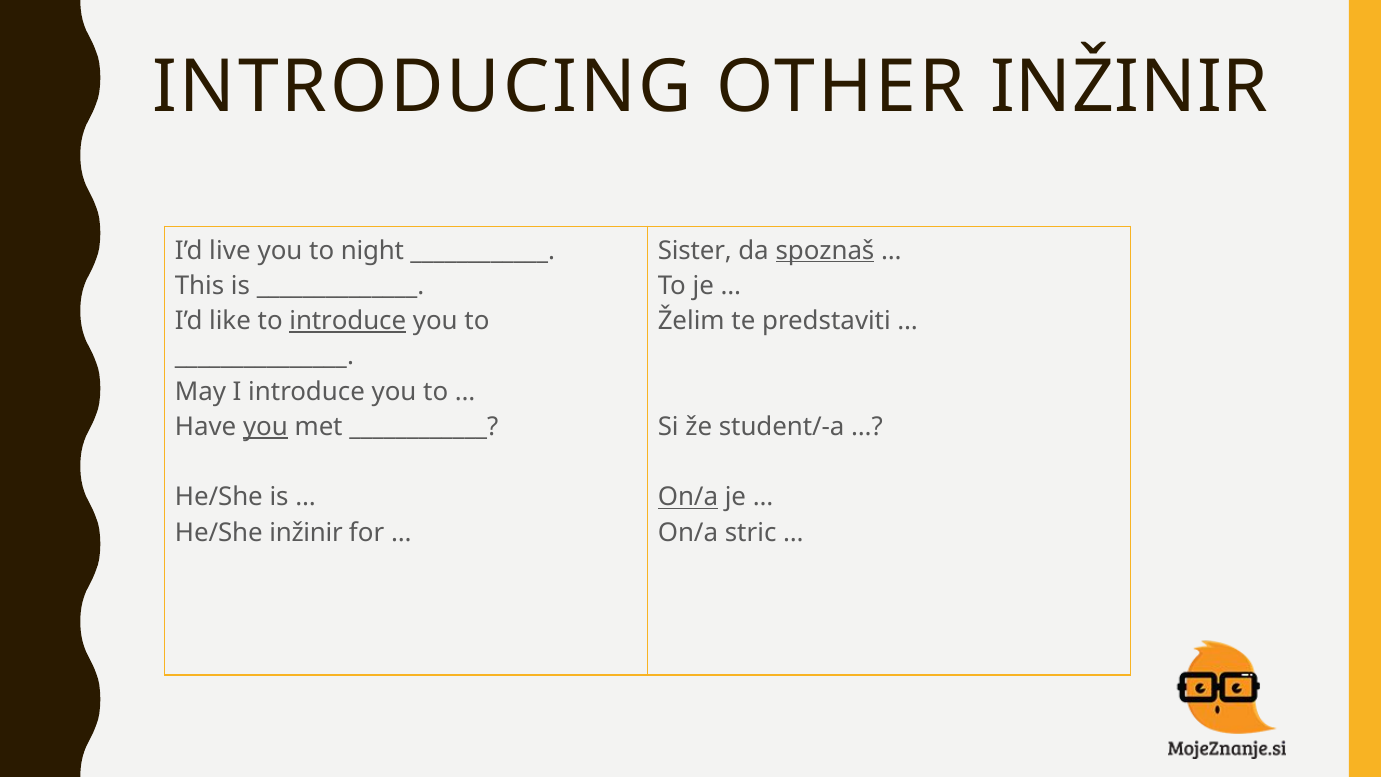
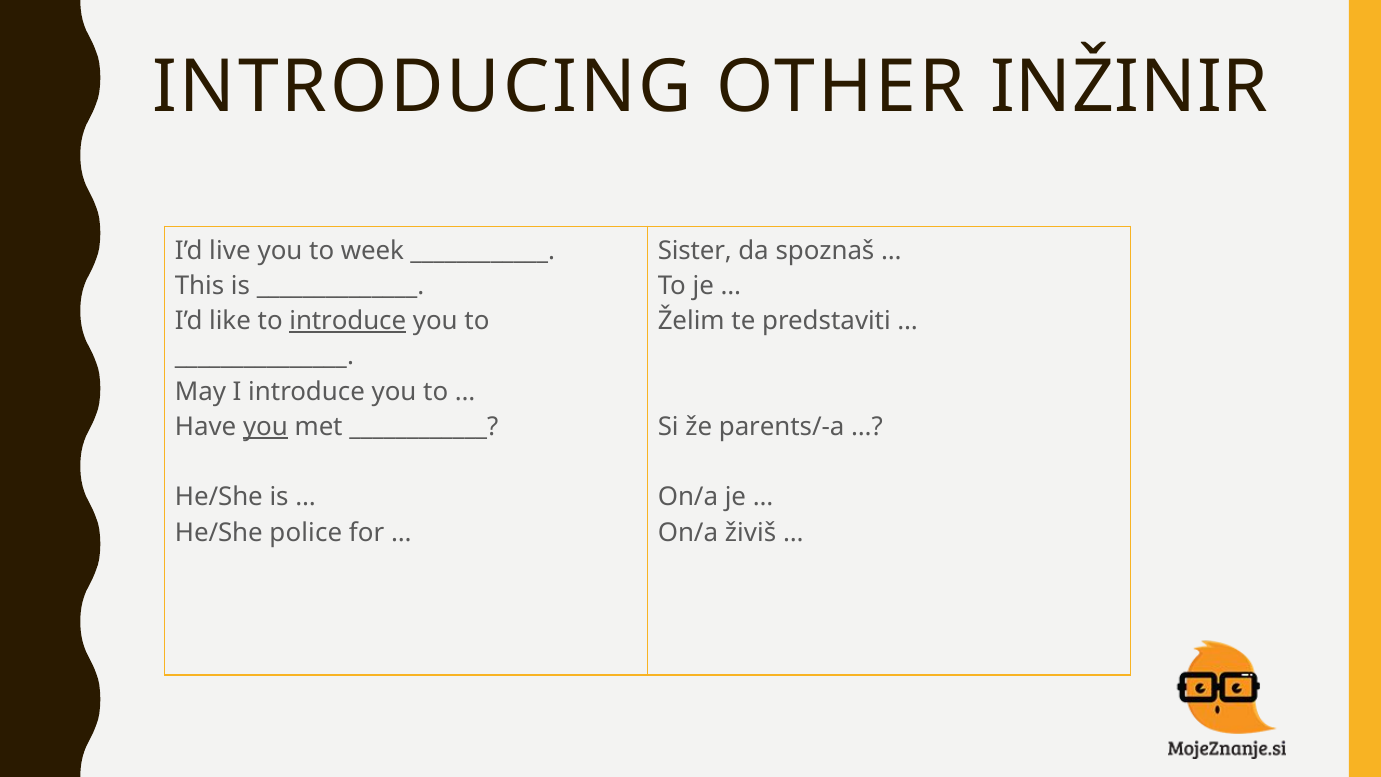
night: night -> week
spoznaš underline: present -> none
student/-a: student/-a -> parents/-a
On/a at (688, 497) underline: present -> none
He/She inžinir: inžinir -> police
stric: stric -> živiš
